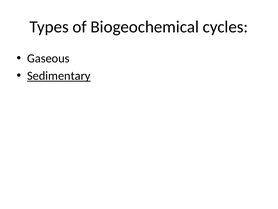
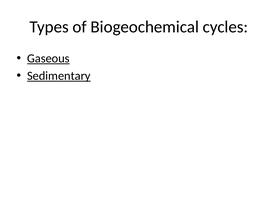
Gaseous underline: none -> present
